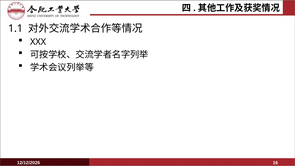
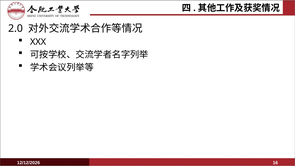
1.1: 1.1 -> 2.0
